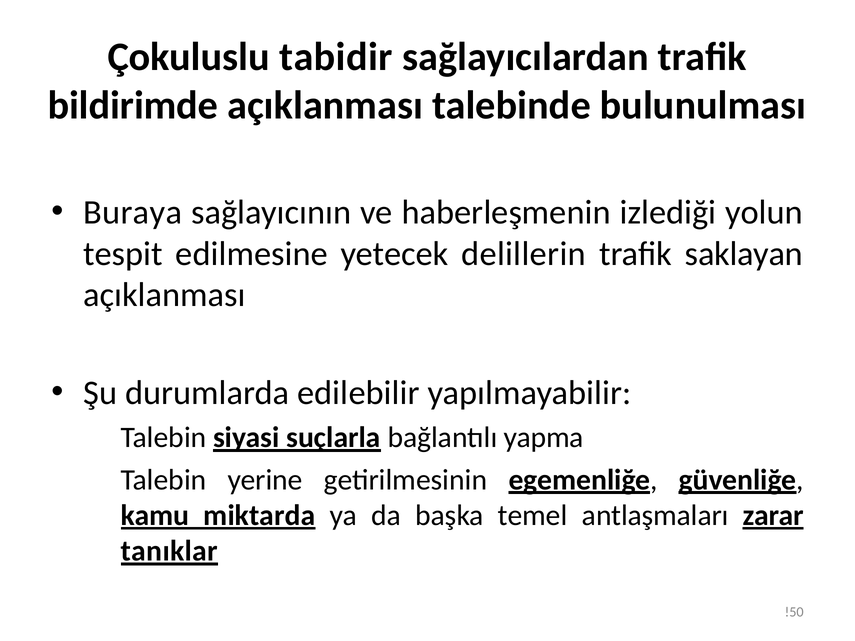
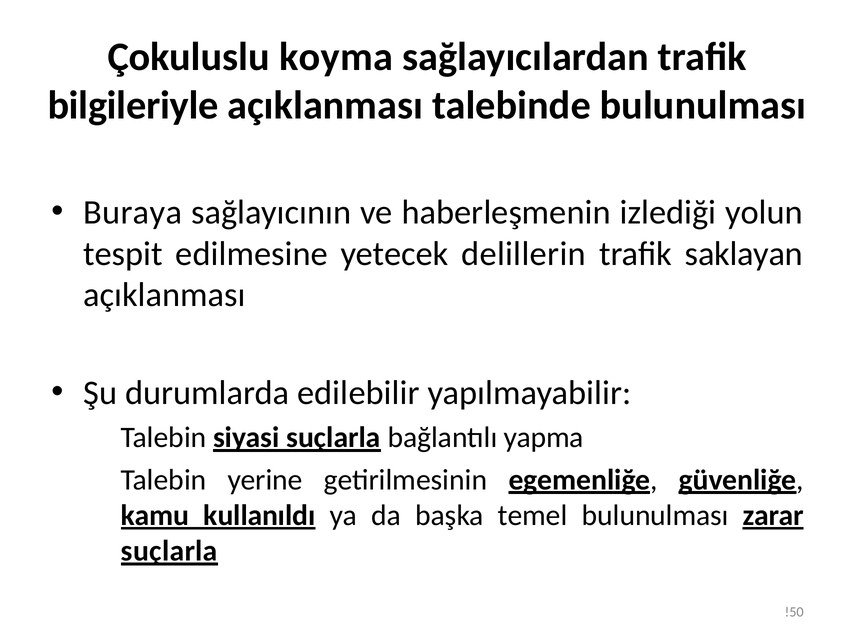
tabidir: tabidir -> koyma
bildirimde: bildirimde -> bilgileriyle
miktarda: miktarda -> kullanıldı
temel antlaşmaları: antlaşmaları -> bulunulması
tanıklar at (169, 551): tanıklar -> suçlarla
